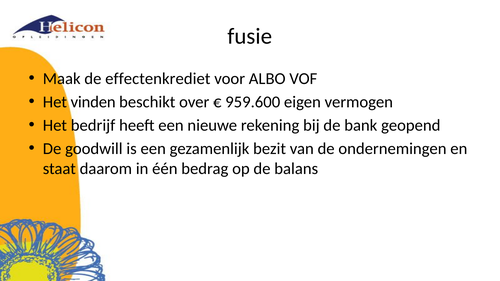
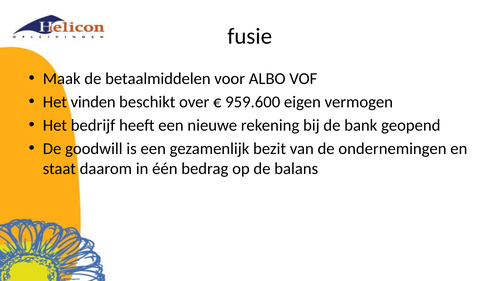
effectenkrediet: effectenkrediet -> betaalmiddelen
